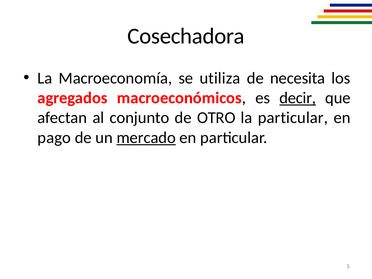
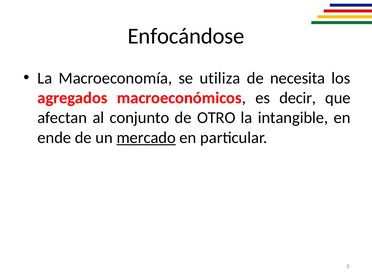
Cosechadora: Cosechadora -> Enfocándose
decir underline: present -> none
la particular: particular -> intangible
pago: pago -> ende
